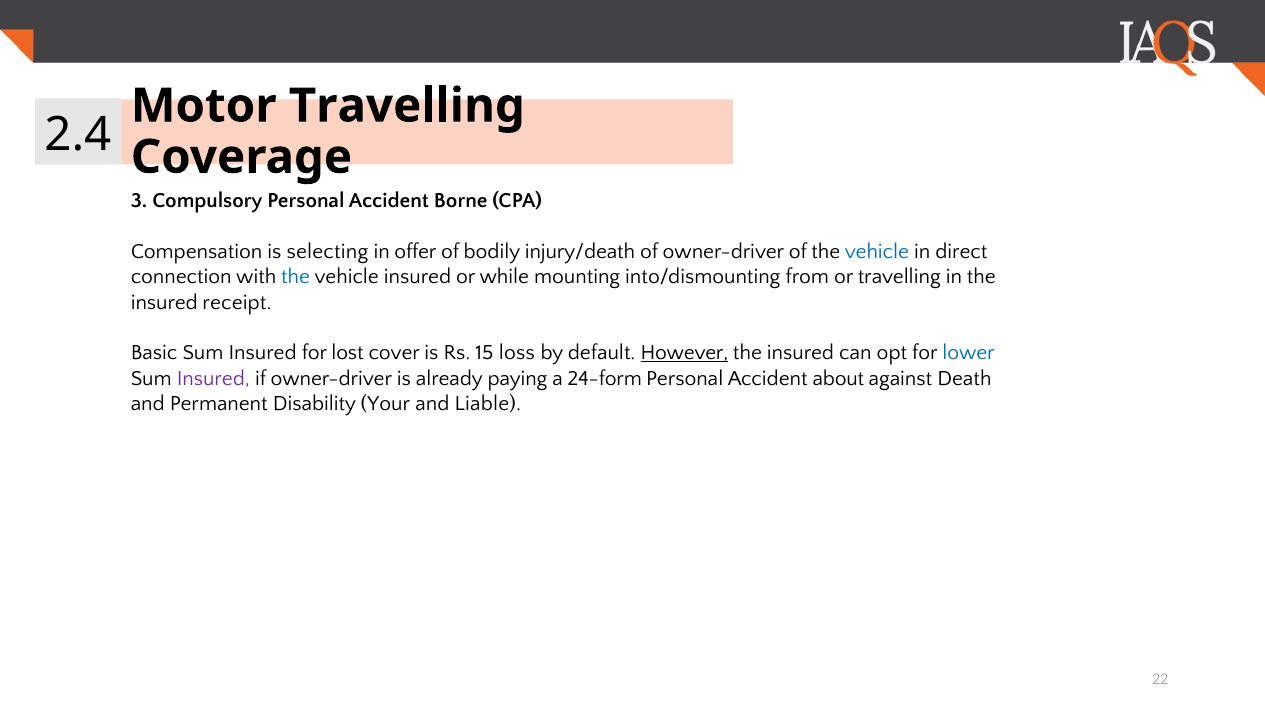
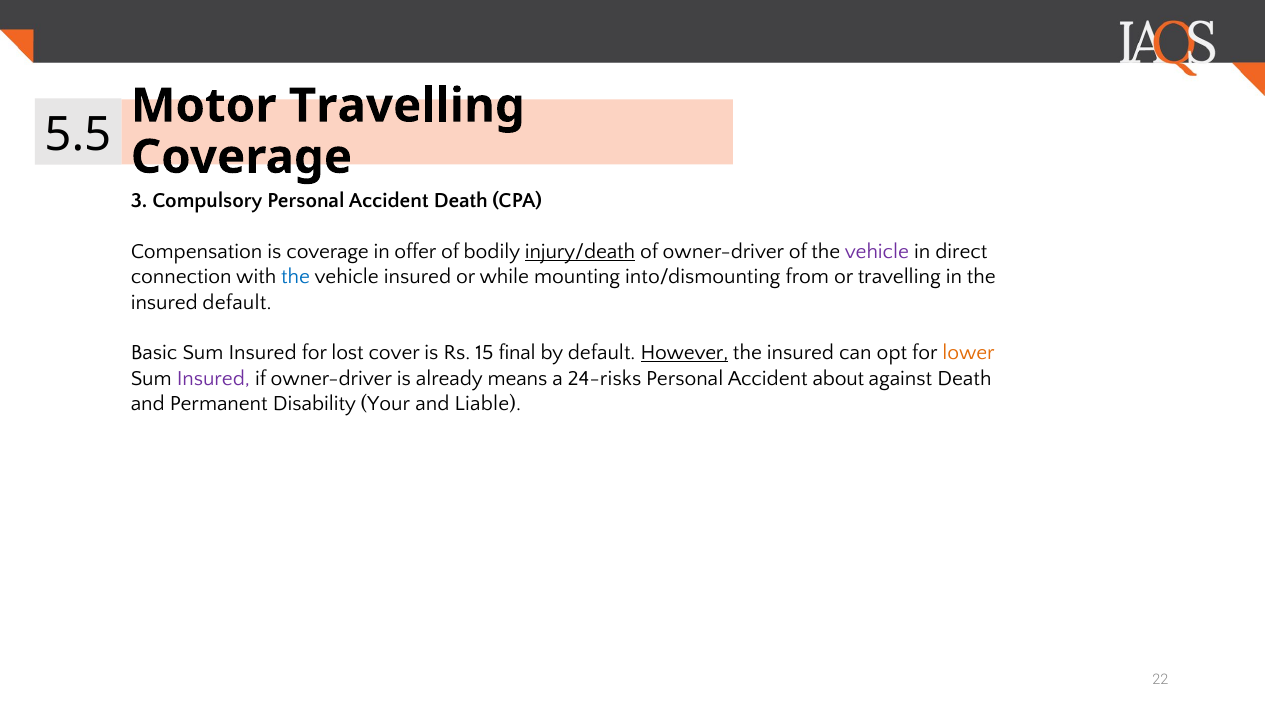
2.4: 2.4 -> 5.5
Accident Borne: Borne -> Death
is selecting: selecting -> coverage
injury/death underline: none -> present
vehicle at (877, 251) colour: blue -> purple
insured receipt: receipt -> default
loss: loss -> final
lower colour: blue -> orange
paying: paying -> means
24-form: 24-form -> 24-risks
